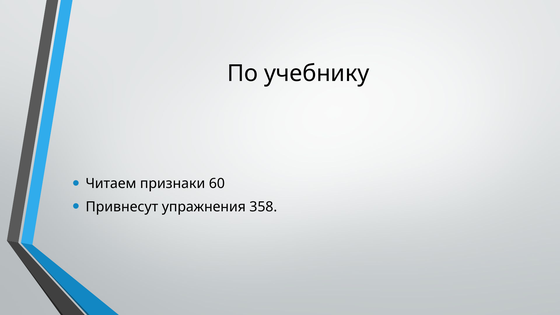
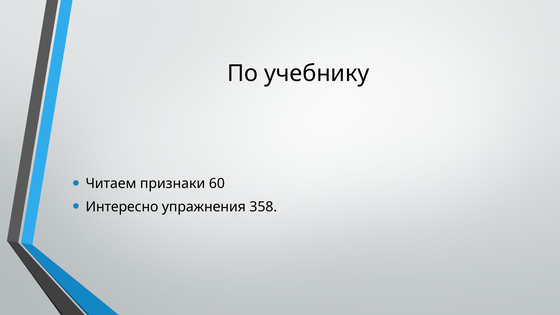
Привнесут: Привнесут -> Интересно
